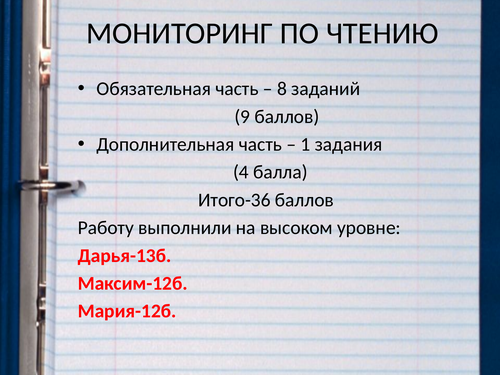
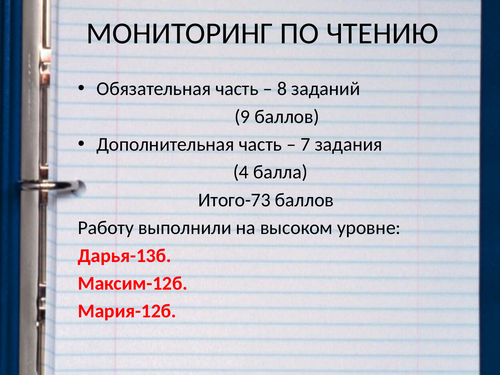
1: 1 -> 7
Итого-36: Итого-36 -> Итого-73
